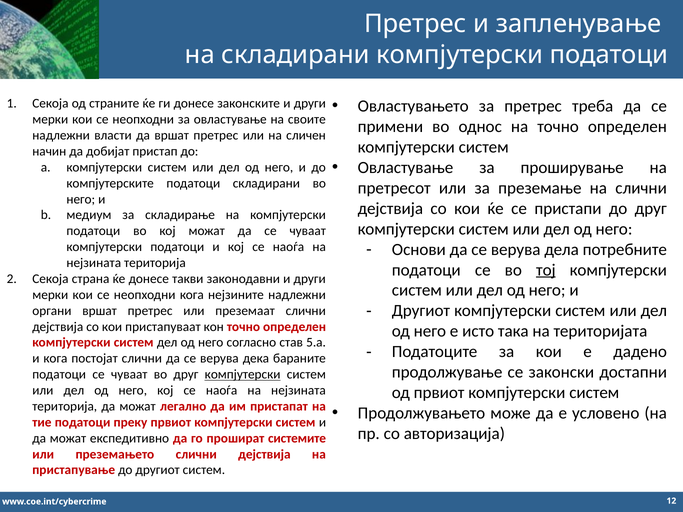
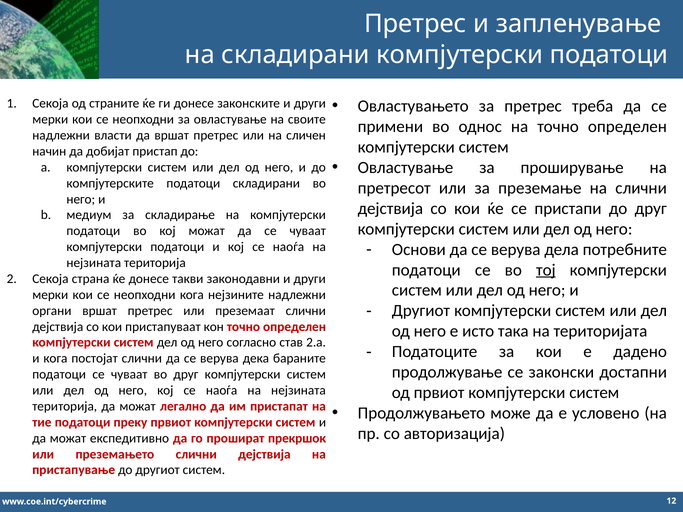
5.а: 5.а -> 2.а
компјутерски at (243, 375) underline: present -> none
системите: системите -> прекршок
